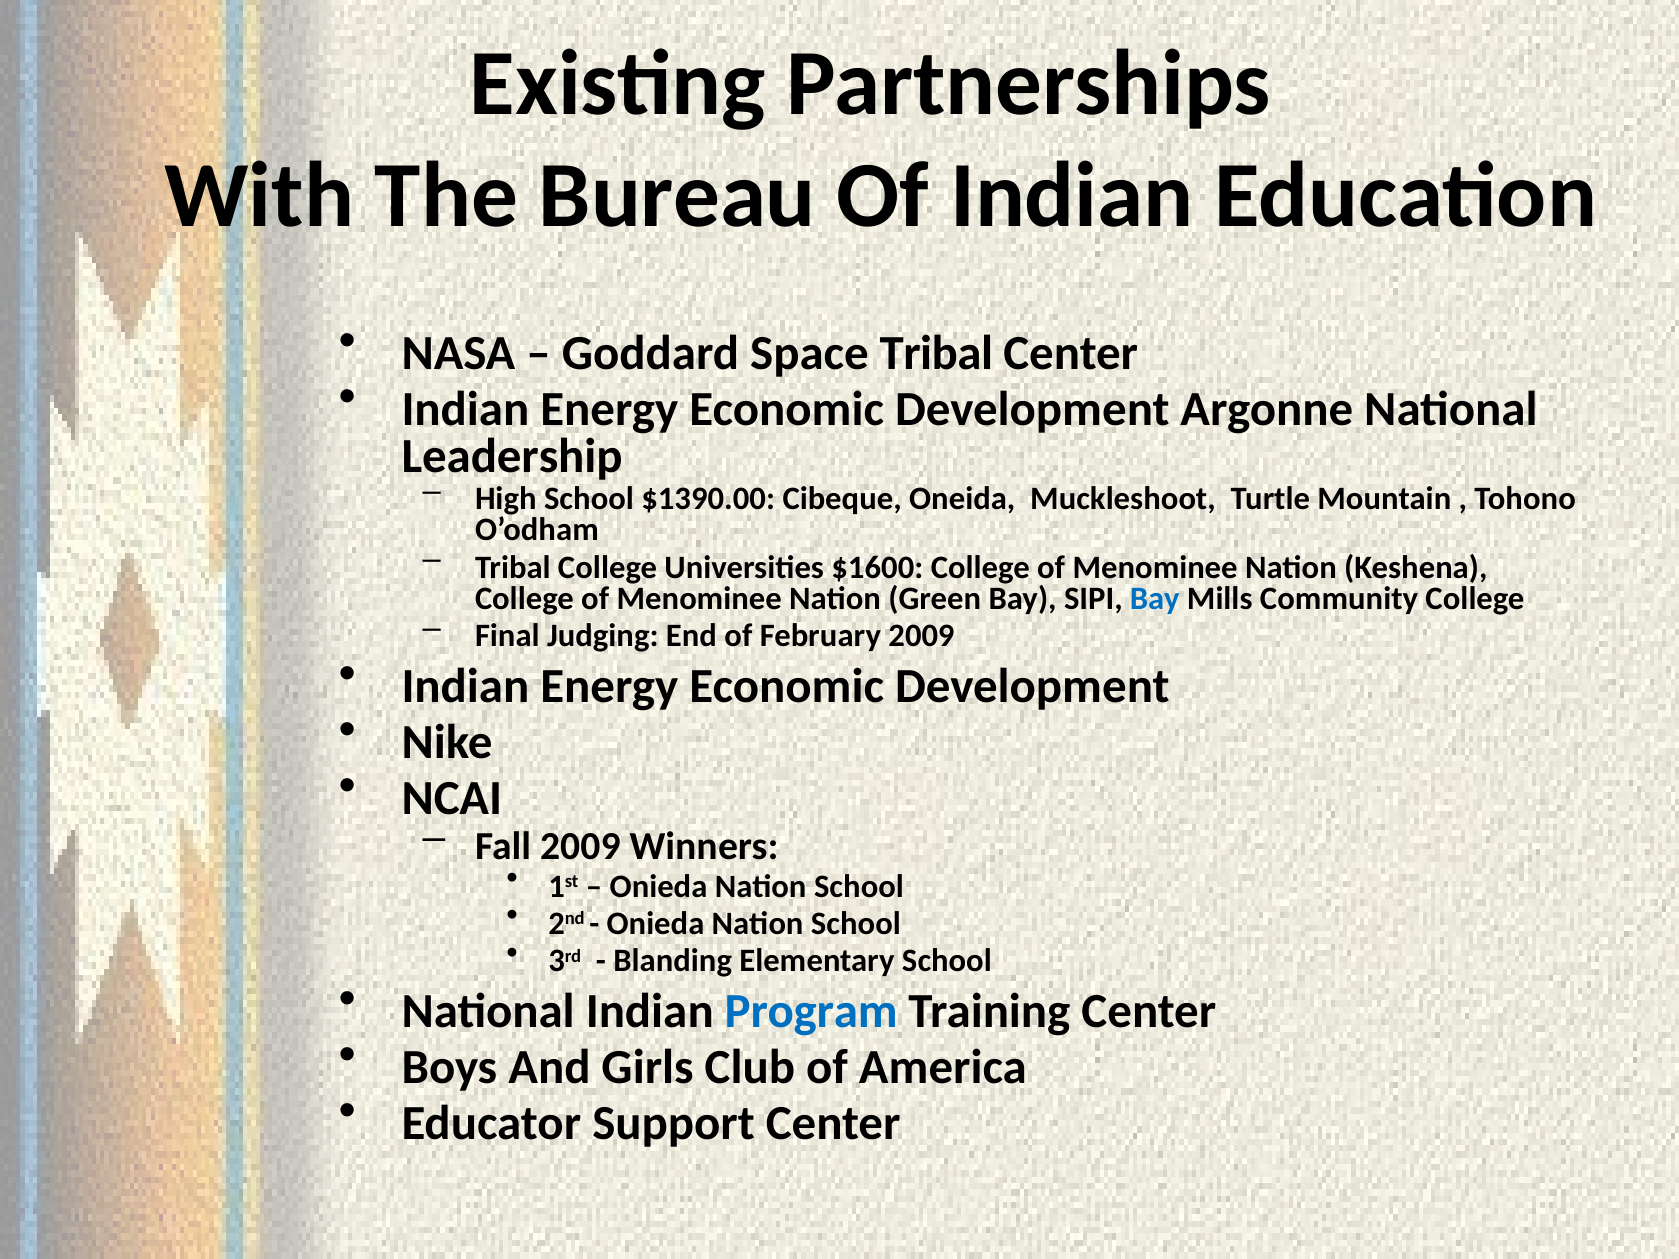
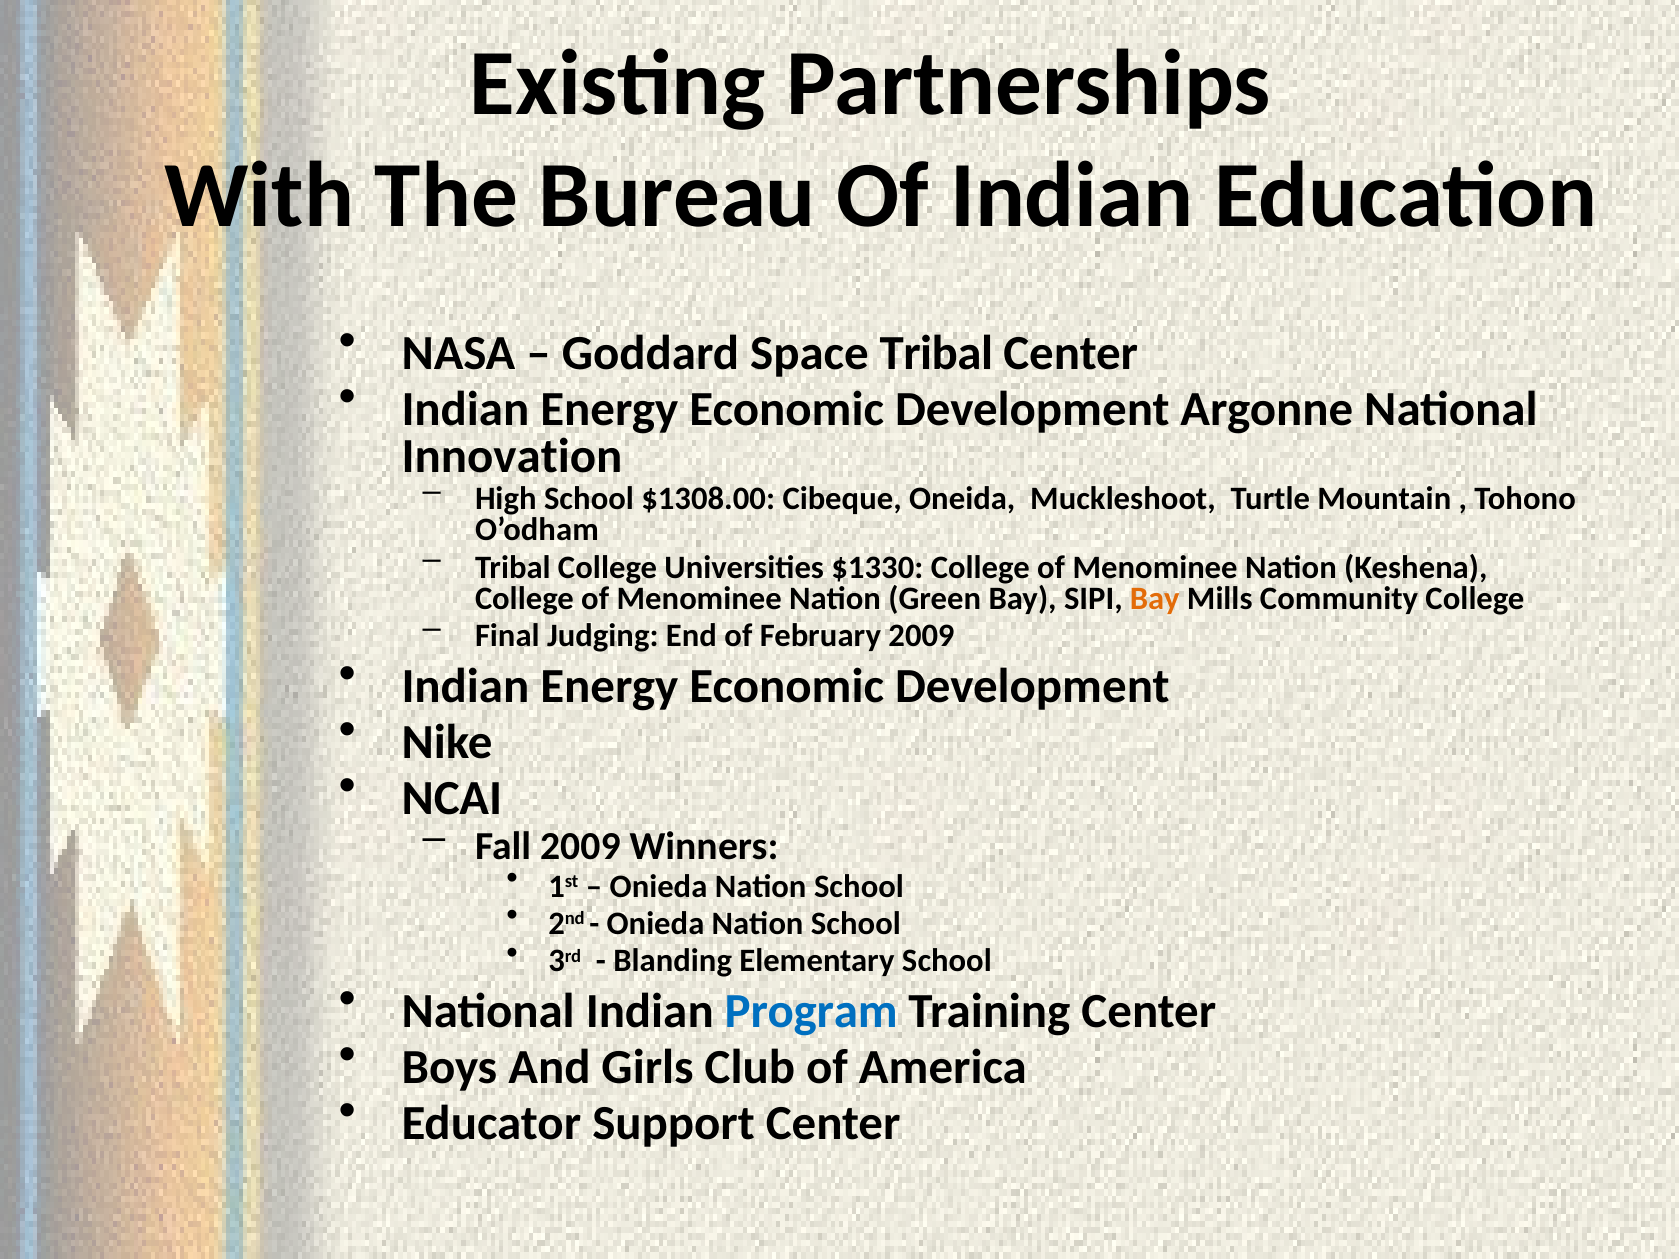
Leadership: Leadership -> Innovation
$1390.00: $1390.00 -> $1308.00
$1600: $1600 -> $1330
Bay at (1155, 599) colour: blue -> orange
